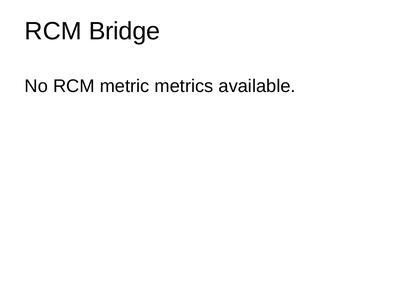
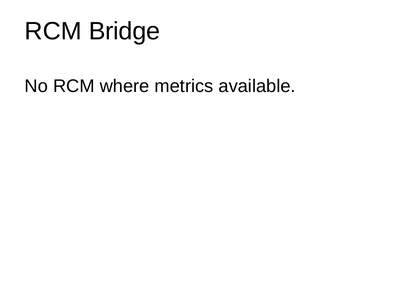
metric: metric -> where
